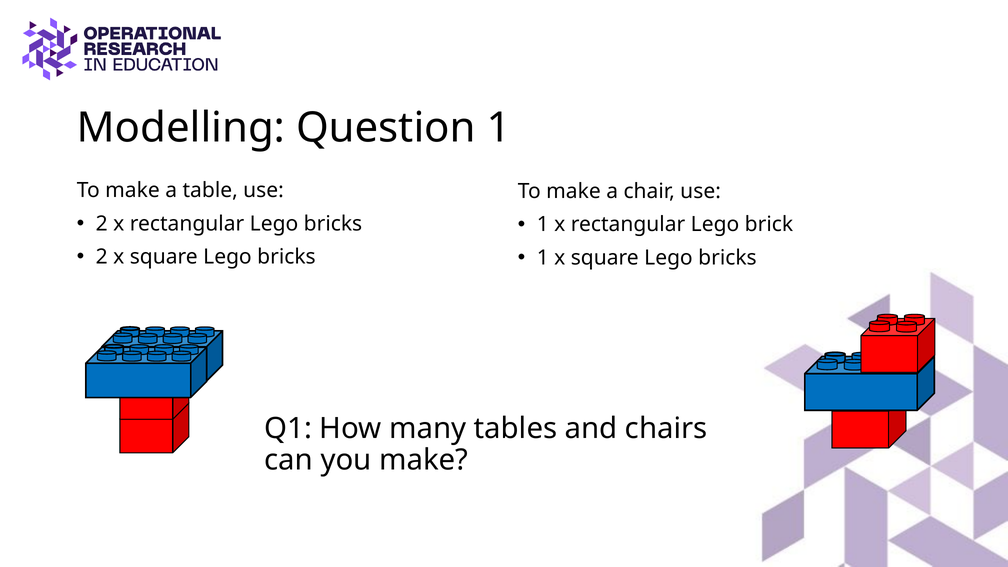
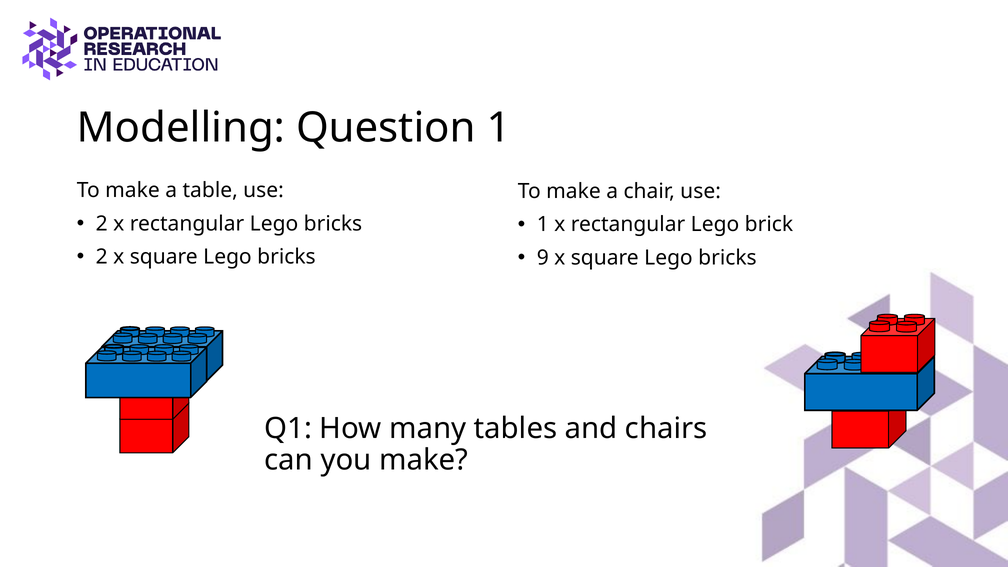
1 at (543, 258): 1 -> 9
